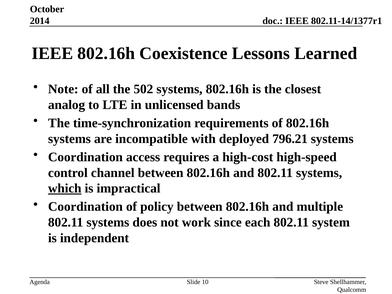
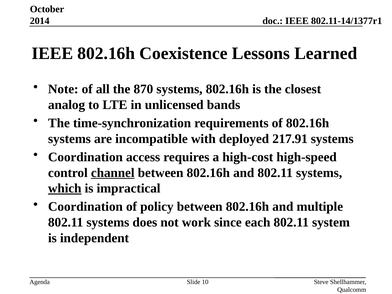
502: 502 -> 870
796.21: 796.21 -> 217.91
channel underline: none -> present
